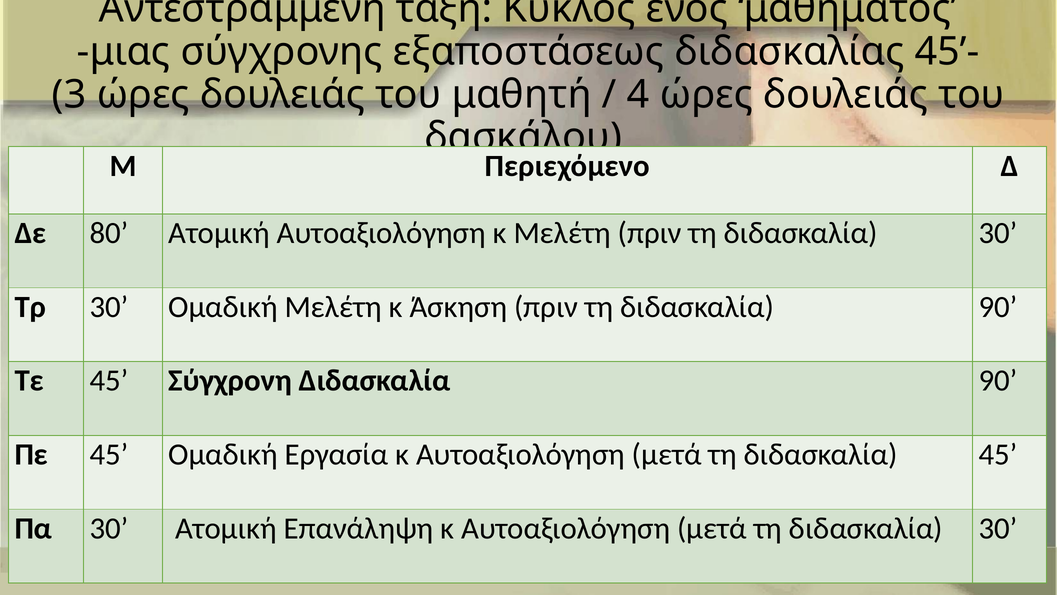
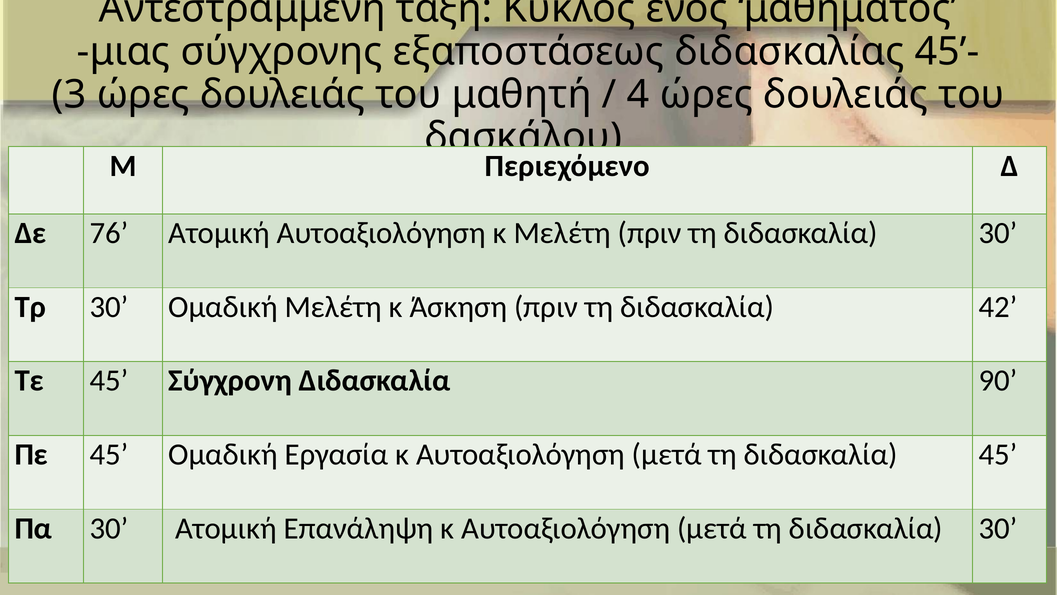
80: 80 -> 76
τη διδασκαλία 90: 90 -> 42
